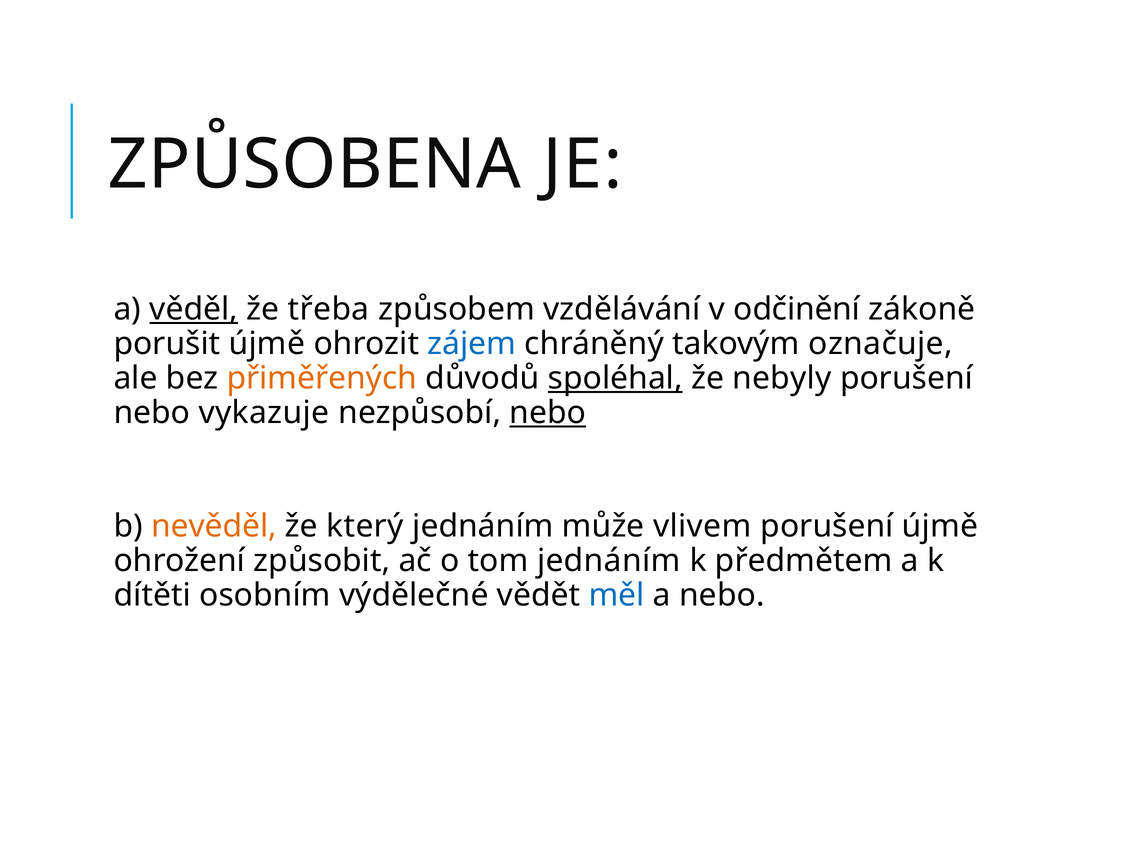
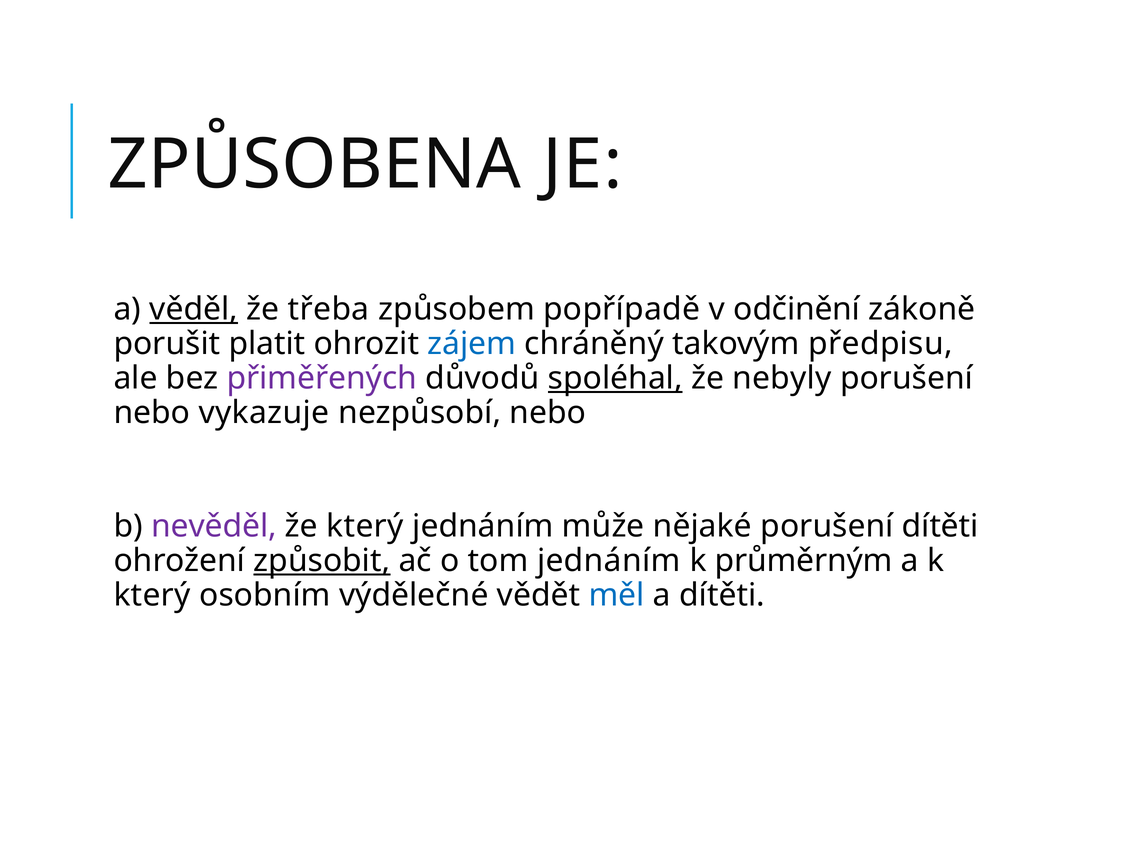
vzdělávání: vzdělávání -> popřípadě
porušit újmě: újmě -> platit
označuje: označuje -> předpisu
přiměřených colour: orange -> purple
nebo at (548, 413) underline: present -> none
nevěděl colour: orange -> purple
vlivem: vlivem -> nějaké
porušení újmě: újmě -> dítěti
způsobit underline: none -> present
předmětem: předmětem -> průměrným
dítěti at (152, 595): dítěti -> který
a nebo: nebo -> dítěti
